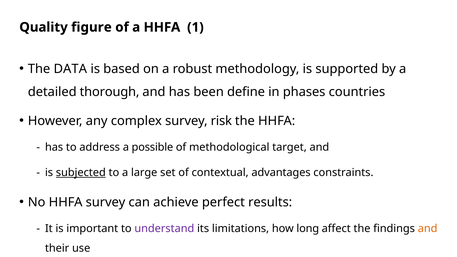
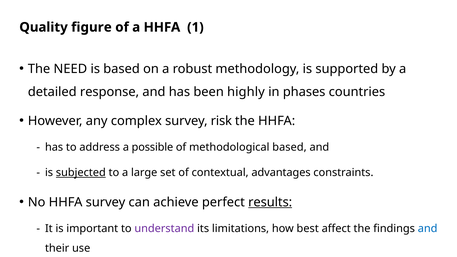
DATA: DATA -> NEED
thorough: thorough -> response
define: define -> highly
methodological target: target -> based
results underline: none -> present
long: long -> best
and at (428, 229) colour: orange -> blue
